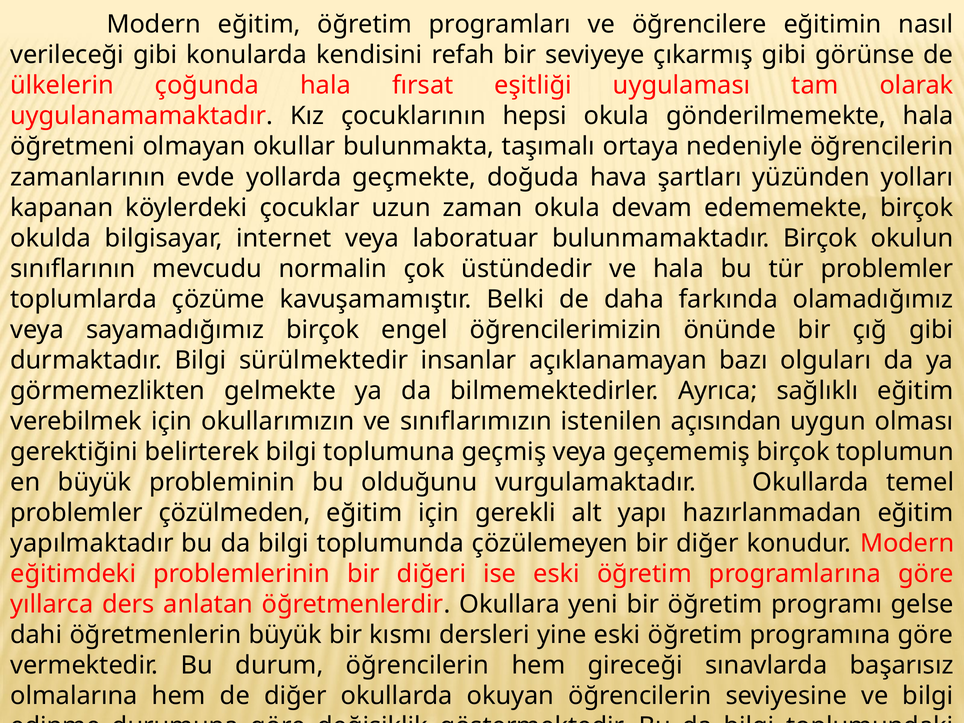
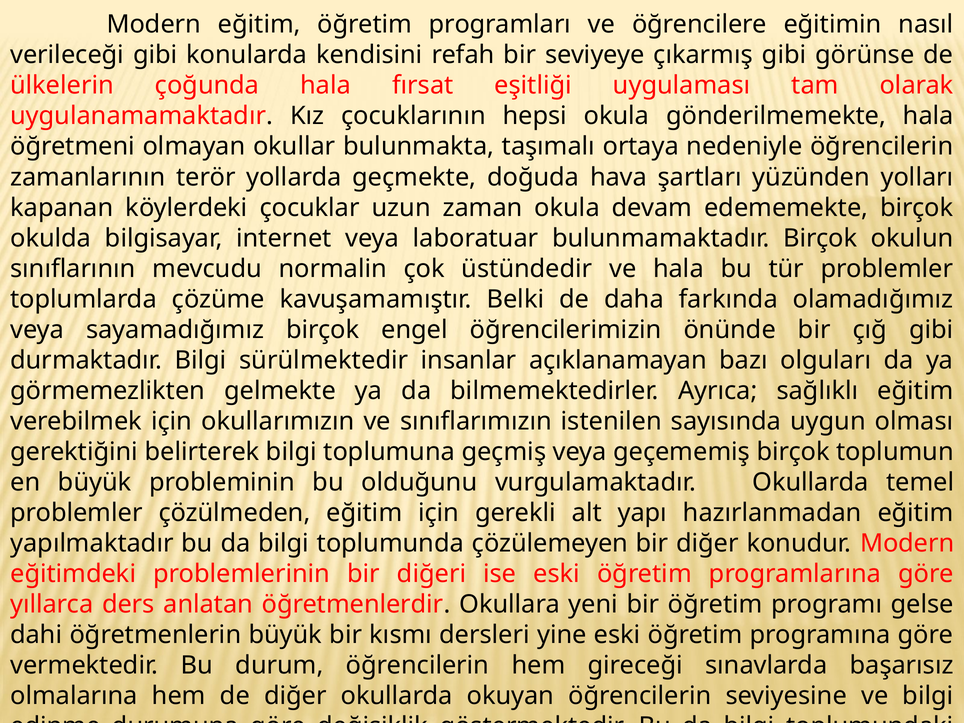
evde: evde -> terör
açısından: açısından -> sayısında
